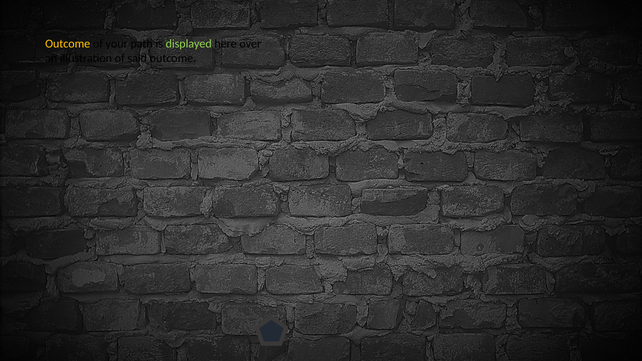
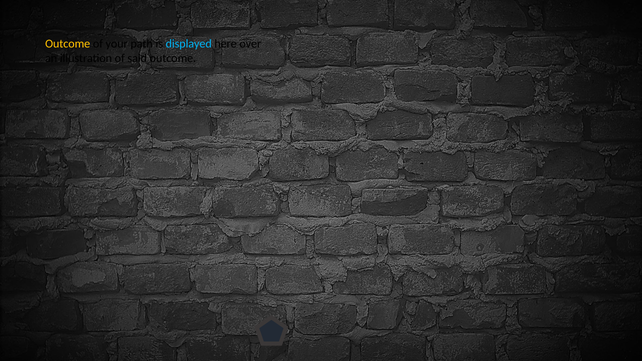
displayed colour: light green -> light blue
